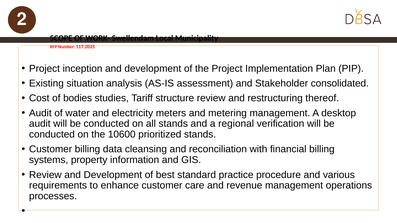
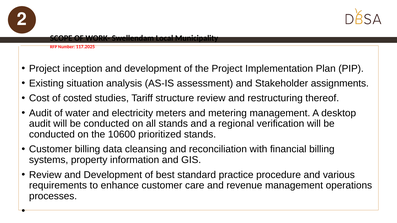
consolidated: consolidated -> assignments
bodies: bodies -> costed
